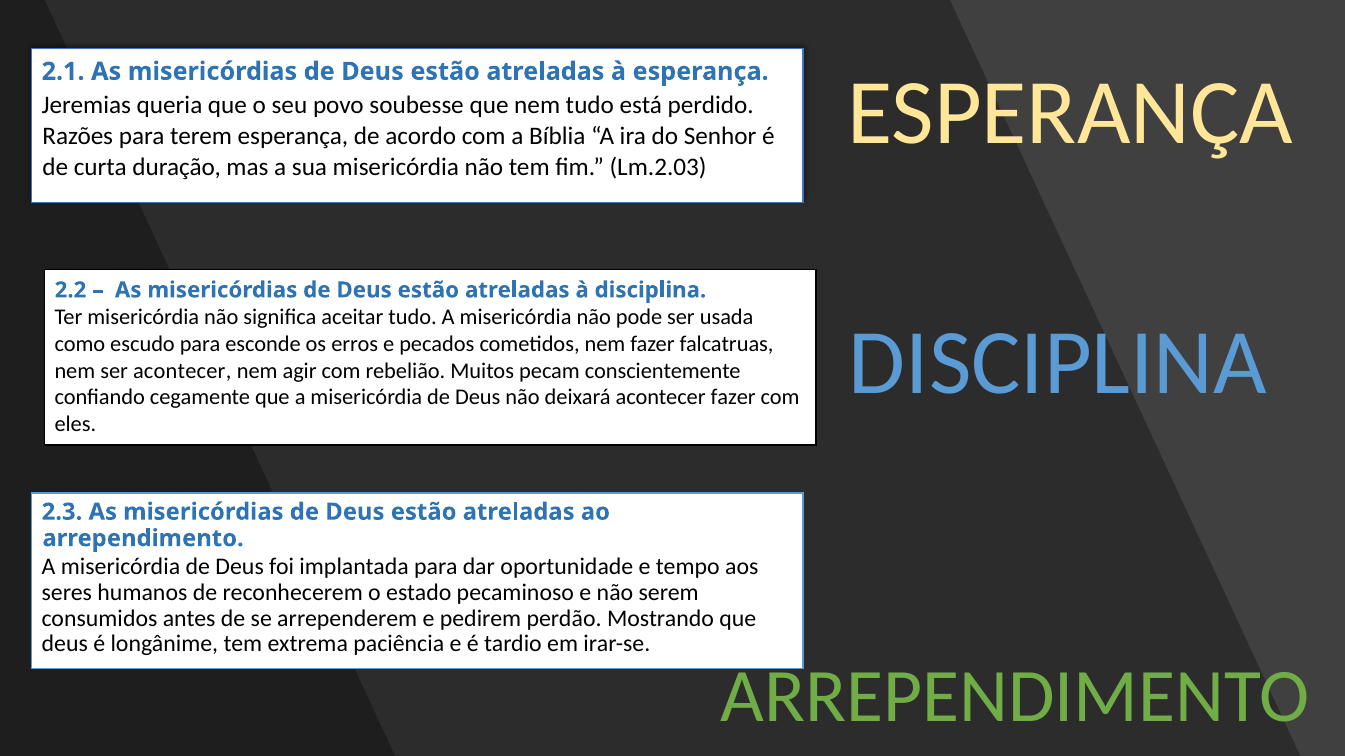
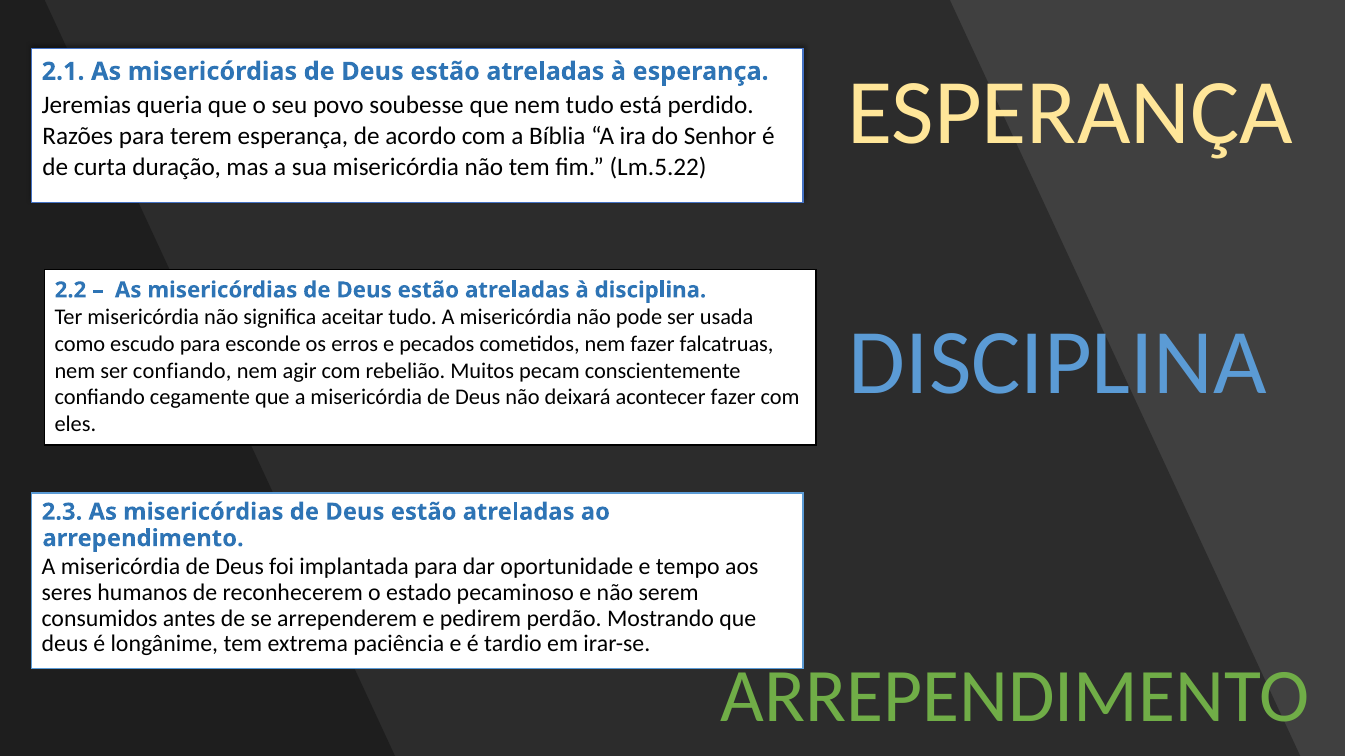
Lm.2.03: Lm.2.03 -> Lm.5.22
ser acontecer: acontecer -> confiando
